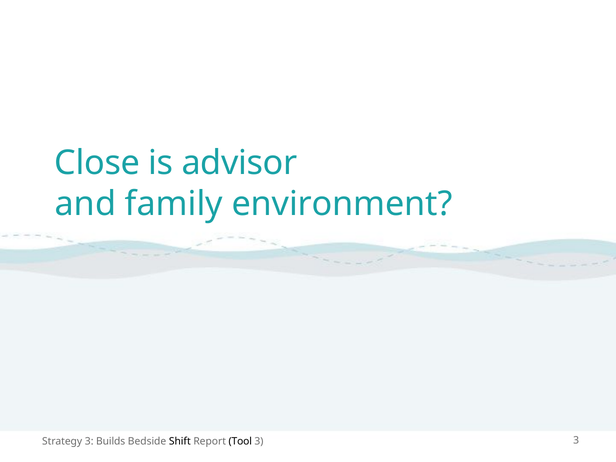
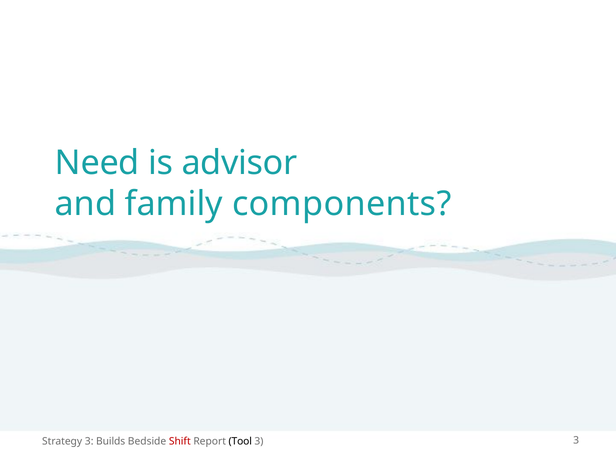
Close: Close -> Need
environment: environment -> components
Shift colour: black -> red
